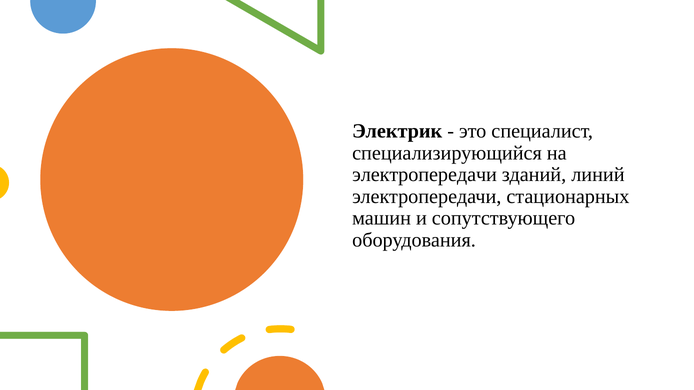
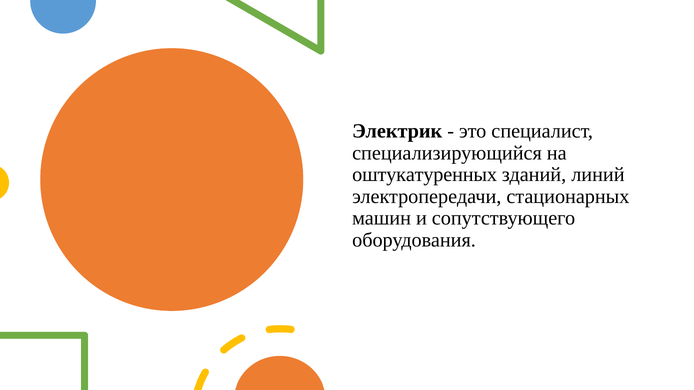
электропередачи at (425, 175): электропередачи -> оштукатуренных
